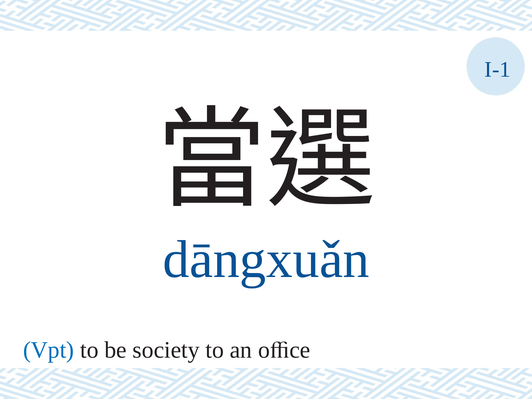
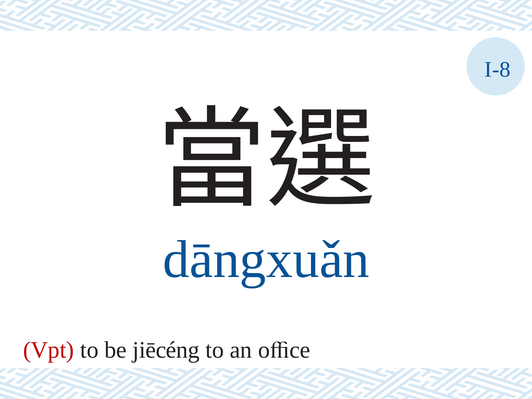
I-1: I-1 -> I-8
Vpt colour: blue -> red
society: society -> jiēcéng
